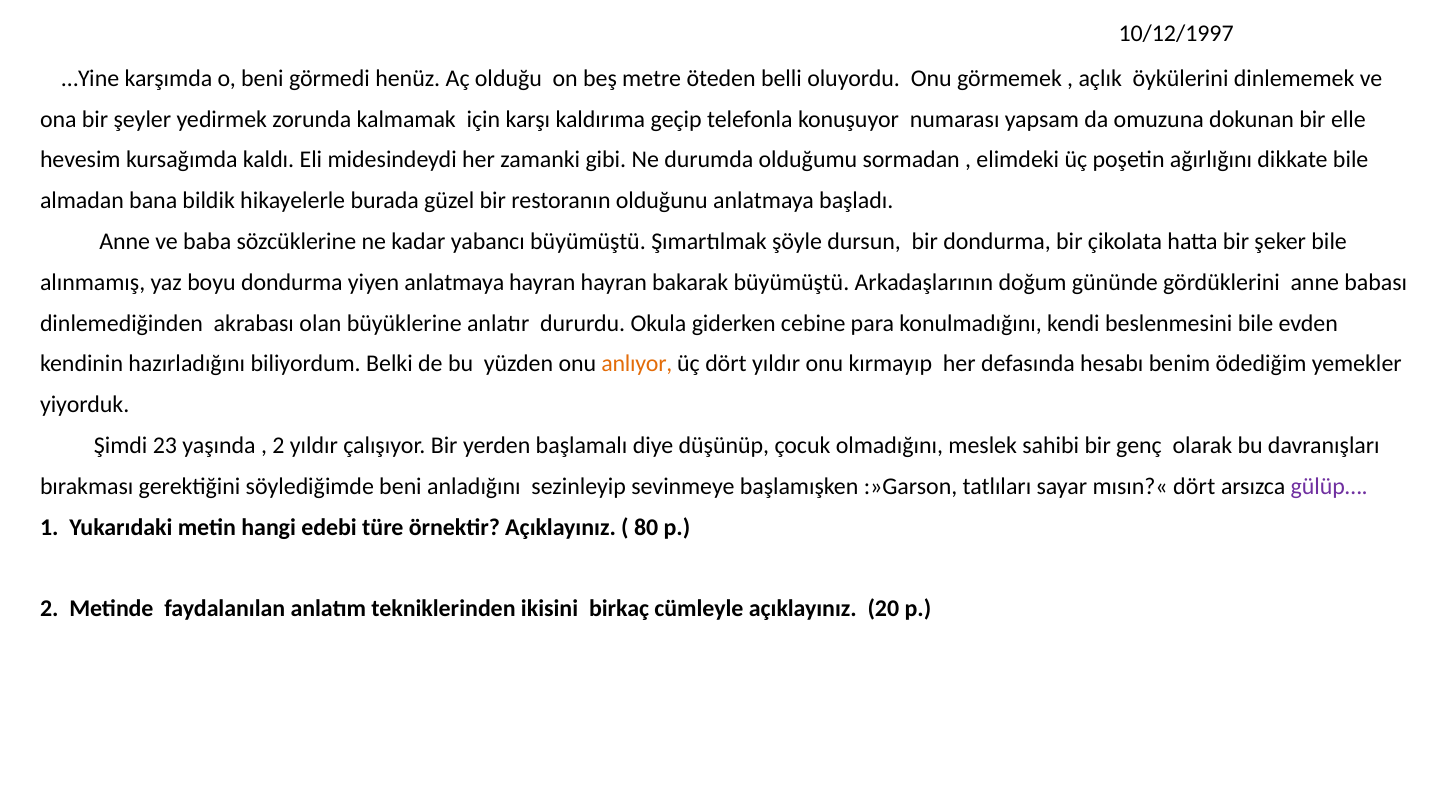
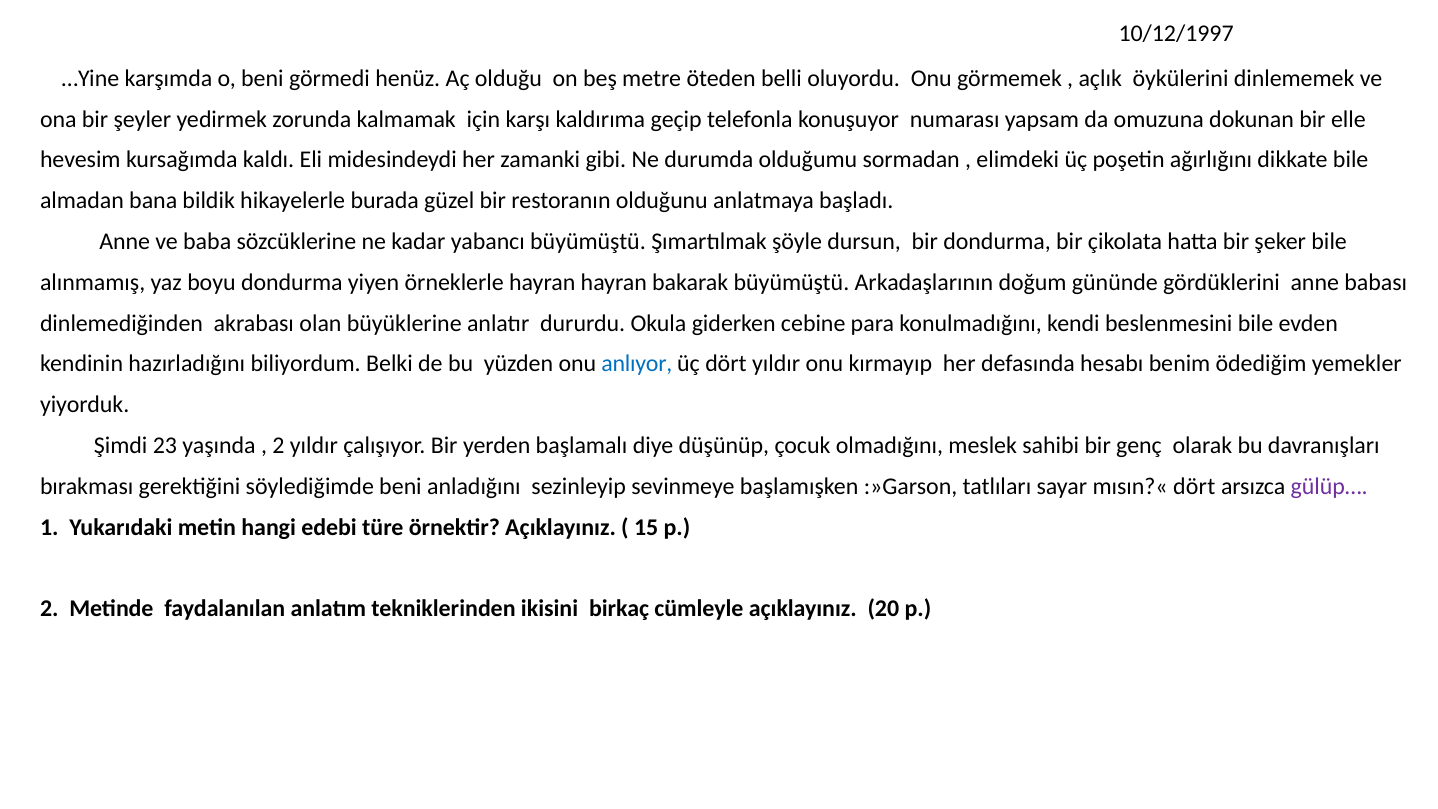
yiyen anlatmaya: anlatmaya -> örneklerle
anlıyor colour: orange -> blue
80: 80 -> 15
